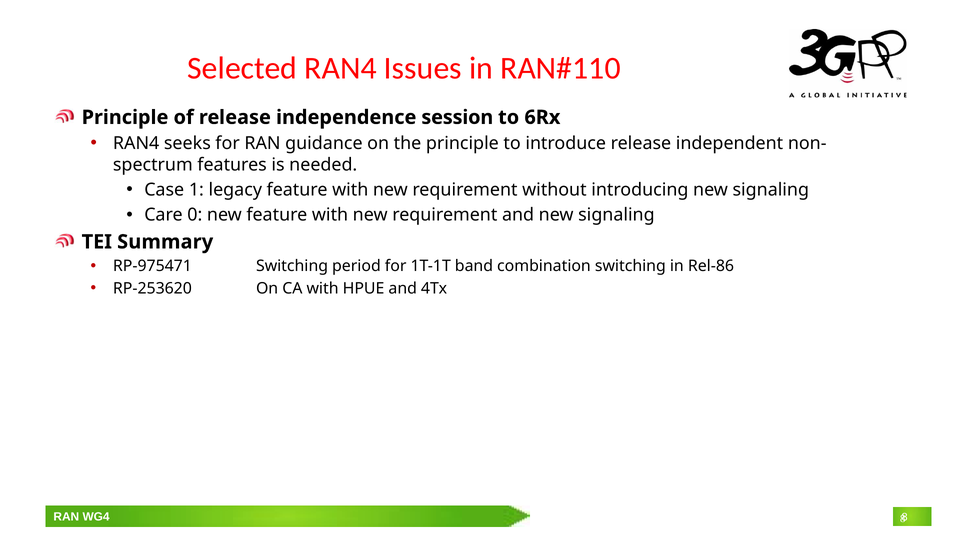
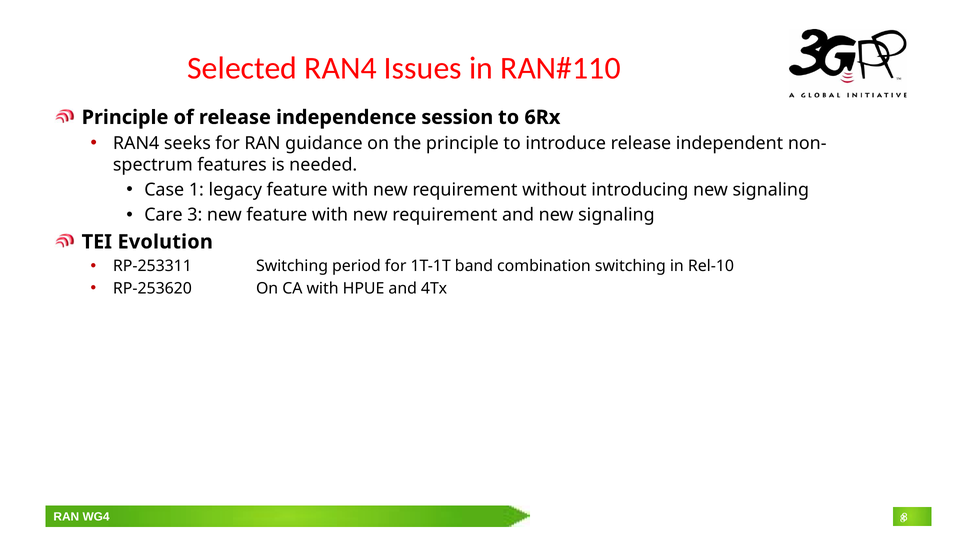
0: 0 -> 3
Summary: Summary -> Evolution
RP-975471: RP-975471 -> RP-253311
Rel-86: Rel-86 -> Rel-10
